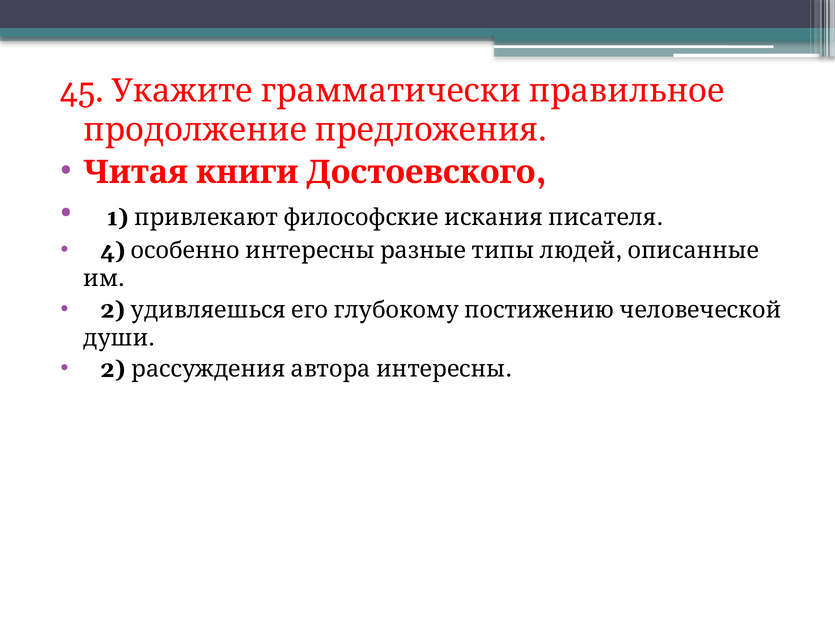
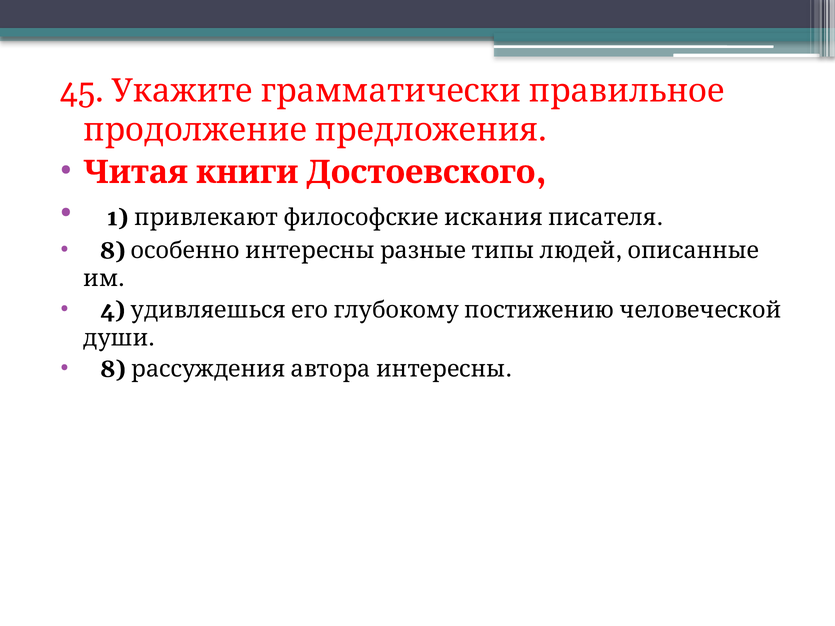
4 at (113, 251): 4 -> 8
2 at (113, 310): 2 -> 4
2 at (113, 369): 2 -> 8
